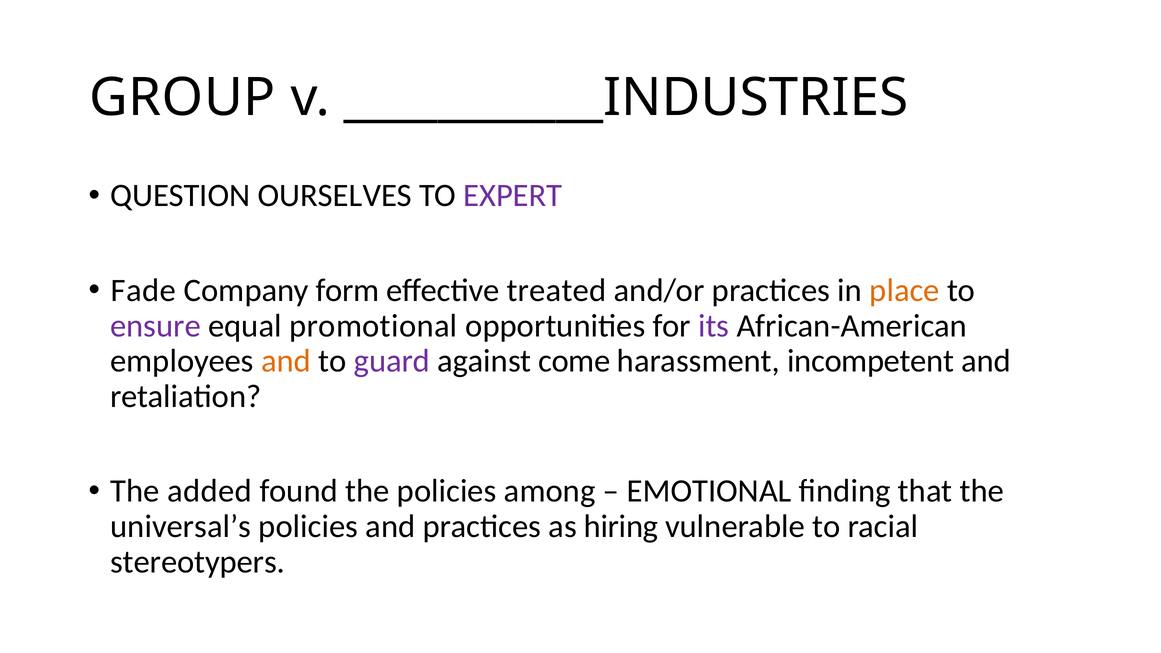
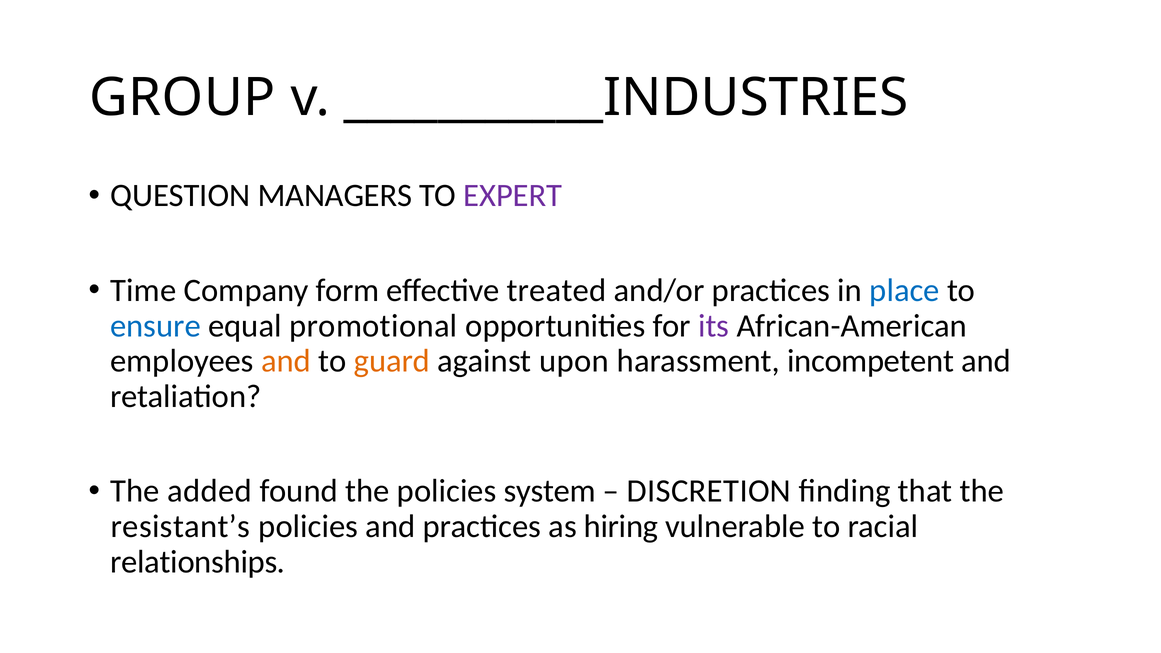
OURSELVES: OURSELVES -> MANAGERS
Fade: Fade -> Time
place colour: orange -> blue
ensure colour: purple -> blue
guard colour: purple -> orange
come: come -> upon
among: among -> system
EMOTIONAL: EMOTIONAL -> DISCRETION
universal’s: universal’s -> resistant’s
stereotypers: stereotypers -> relationships
